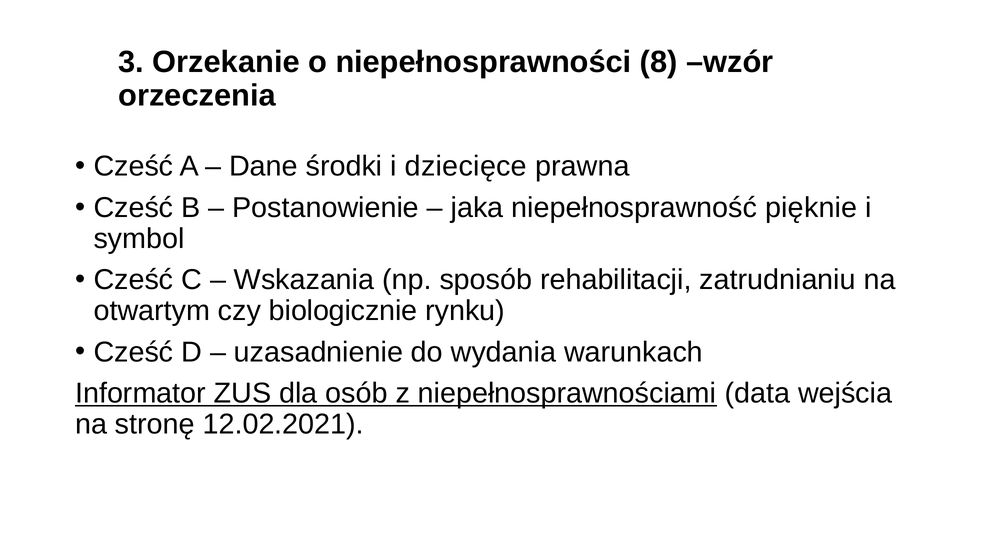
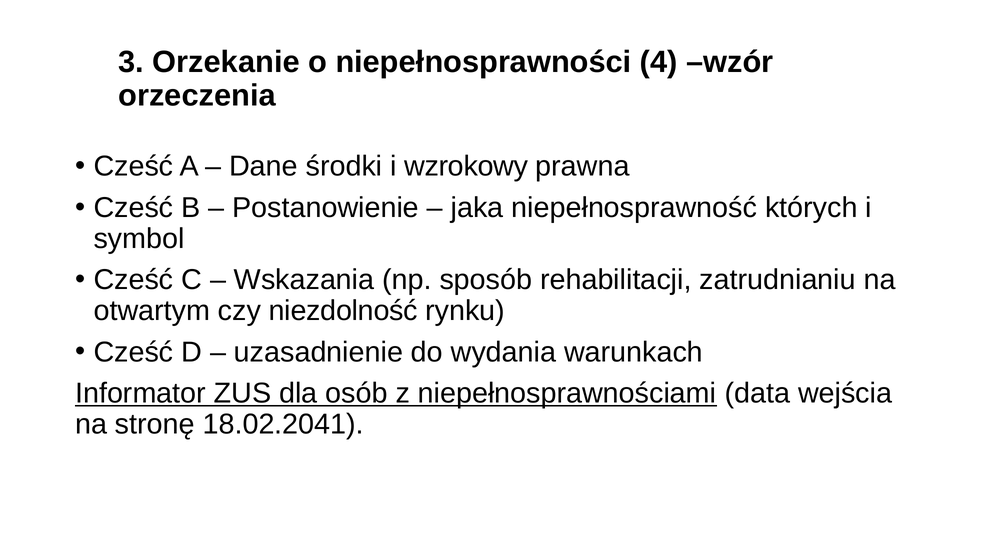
8: 8 -> 4
dziecięce: dziecięce -> wzrokowy
pięknie: pięknie -> których
biologicznie: biologicznie -> niezdolność
12.02.2021: 12.02.2021 -> 18.02.2041
